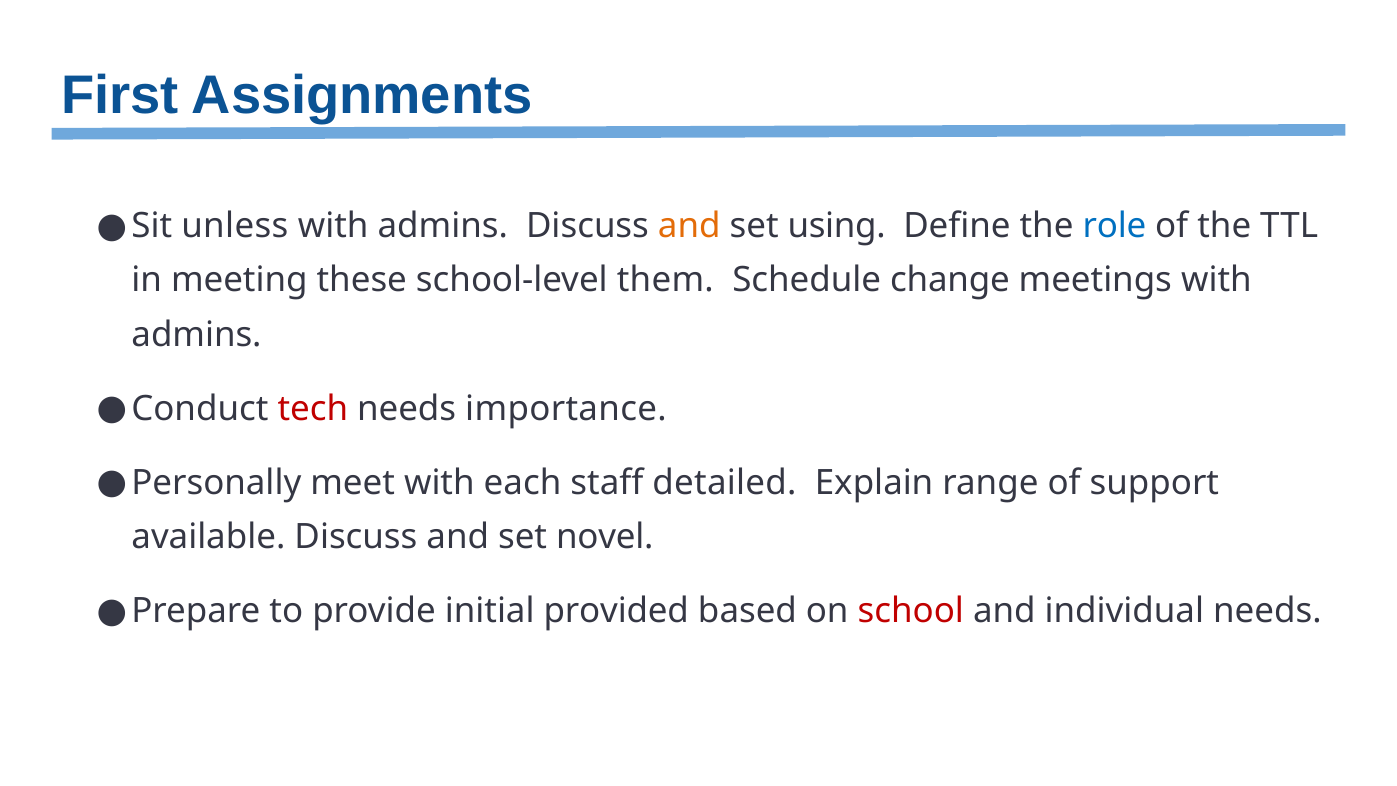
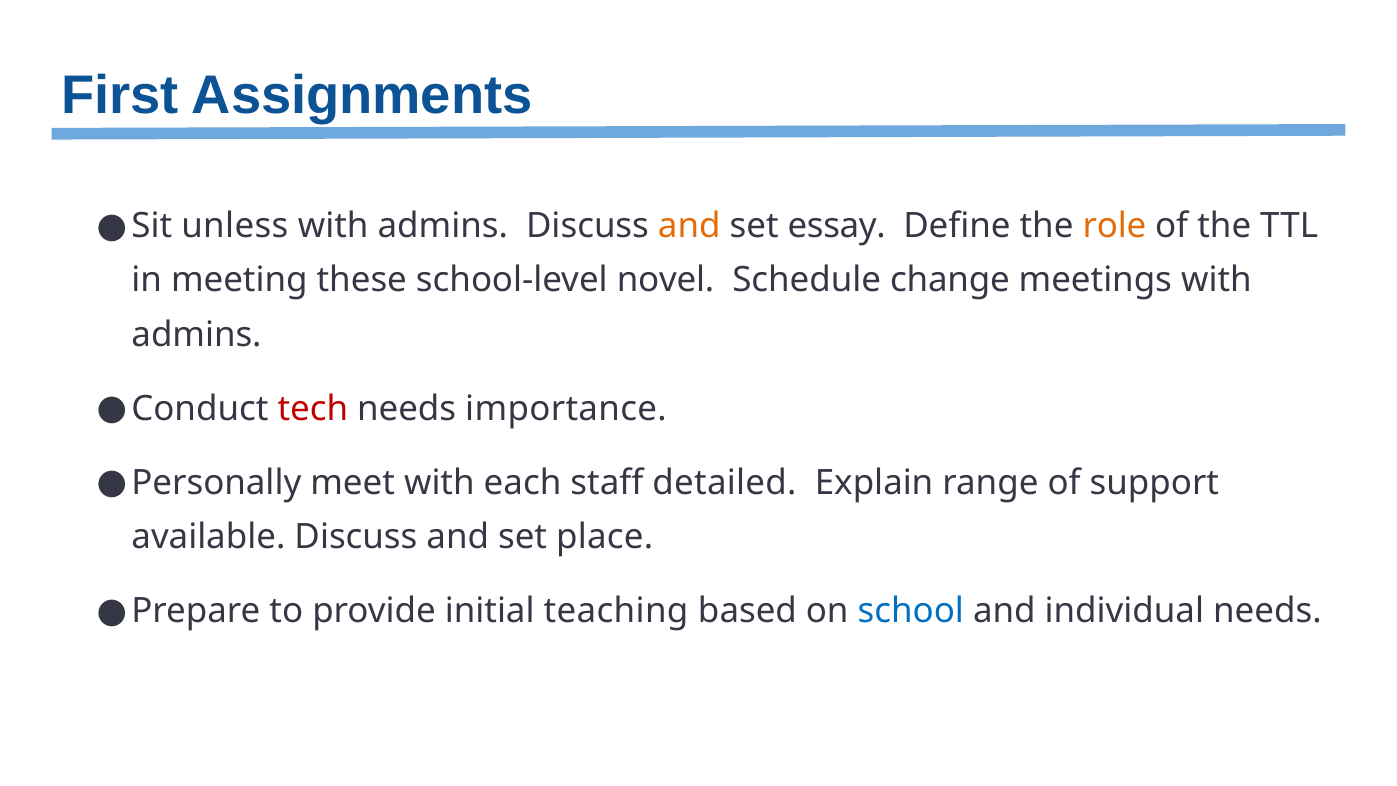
using: using -> essay
role colour: blue -> orange
them: them -> novel
novel: novel -> place
provided: provided -> teaching
school colour: red -> blue
